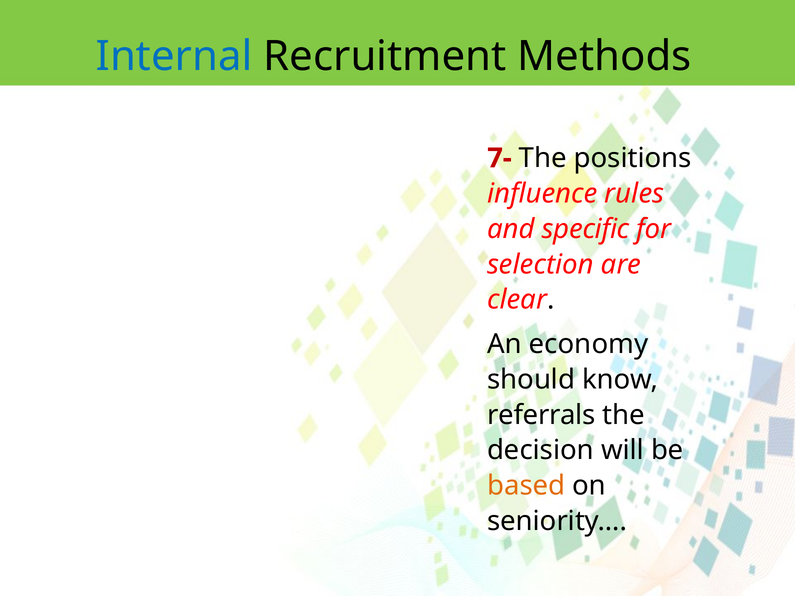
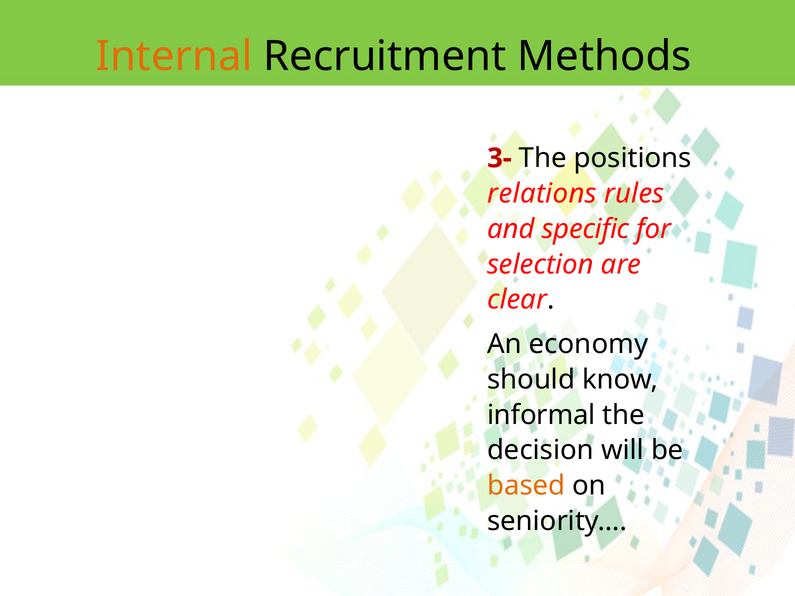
Internal colour: blue -> orange
7-: 7- -> 3-
influence: influence -> relations
referrals: referrals -> informal
